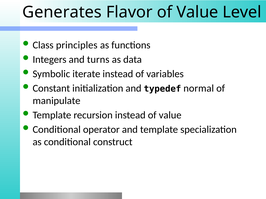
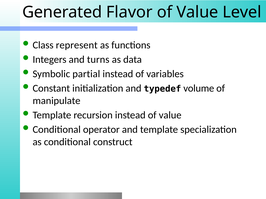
Generates: Generates -> Generated
principles: principles -> represent
iterate: iterate -> partial
normal: normal -> volume
